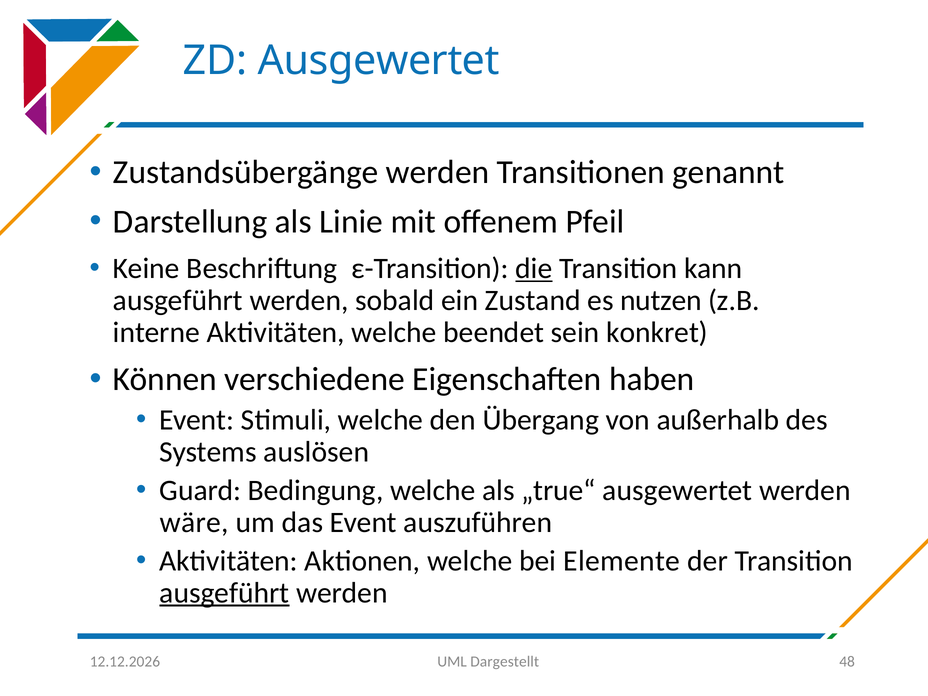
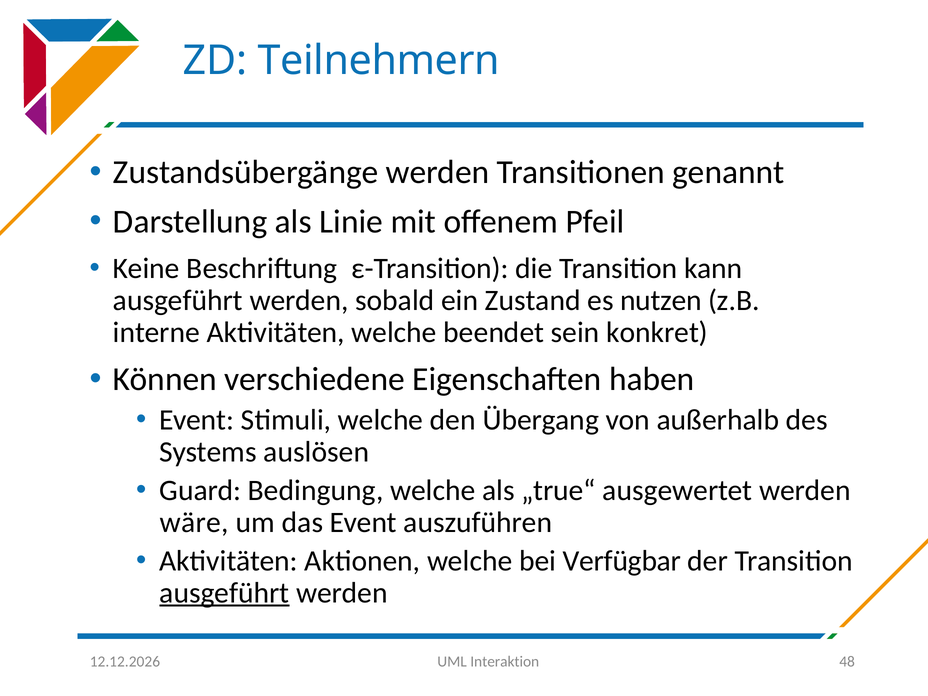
ZD Ausgewertet: Ausgewertet -> Teilnehmern
die underline: present -> none
Elemente: Elemente -> Verfügbar
Dargestellt: Dargestellt -> Interaktion
